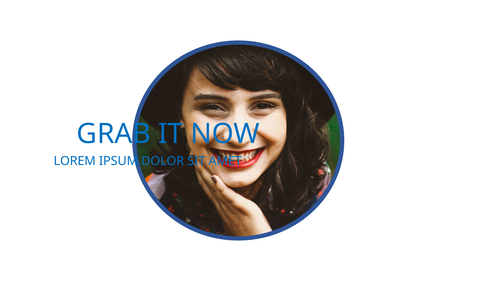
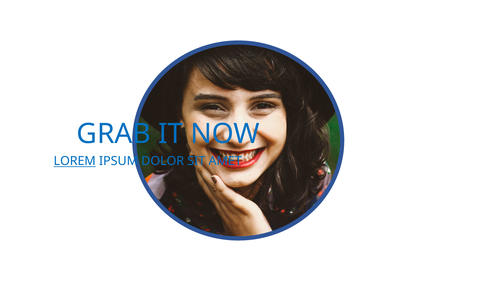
LOREM underline: none -> present
